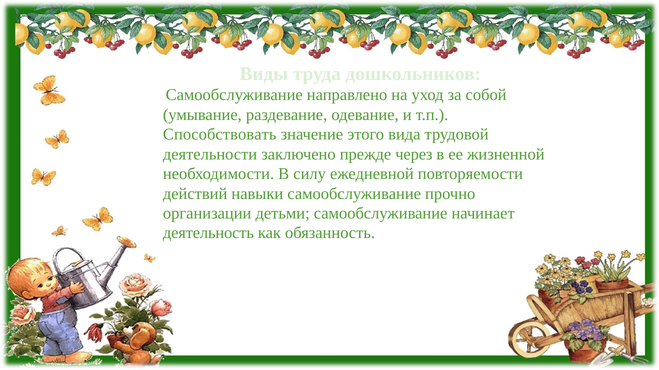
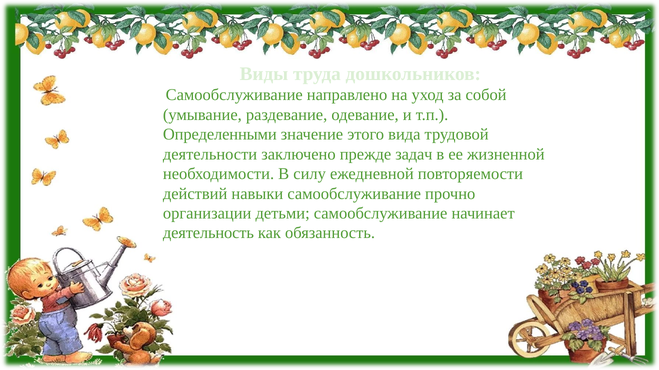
Способствовать: Способствовать -> Определенными
через: через -> задач
